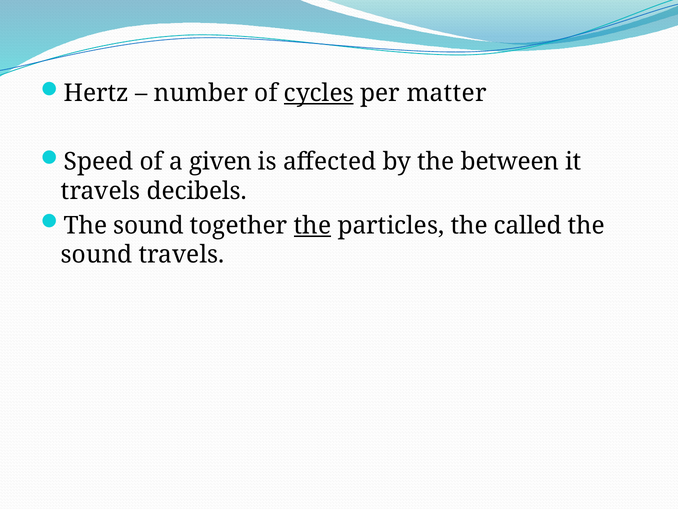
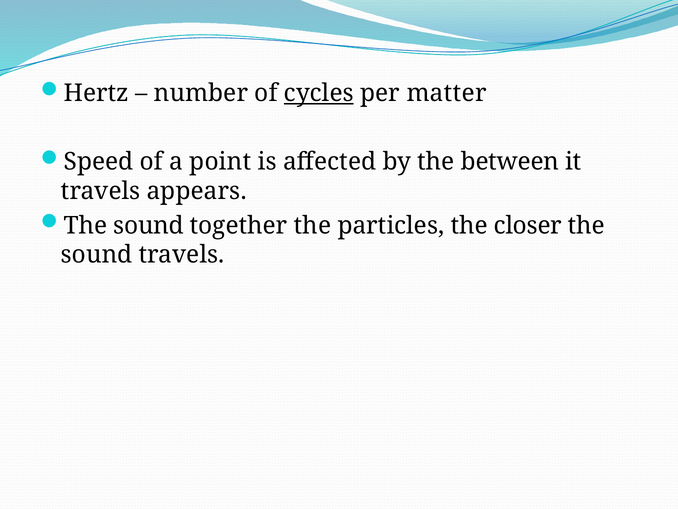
given: given -> point
decibels: decibels -> appears
the at (312, 225) underline: present -> none
called: called -> closer
